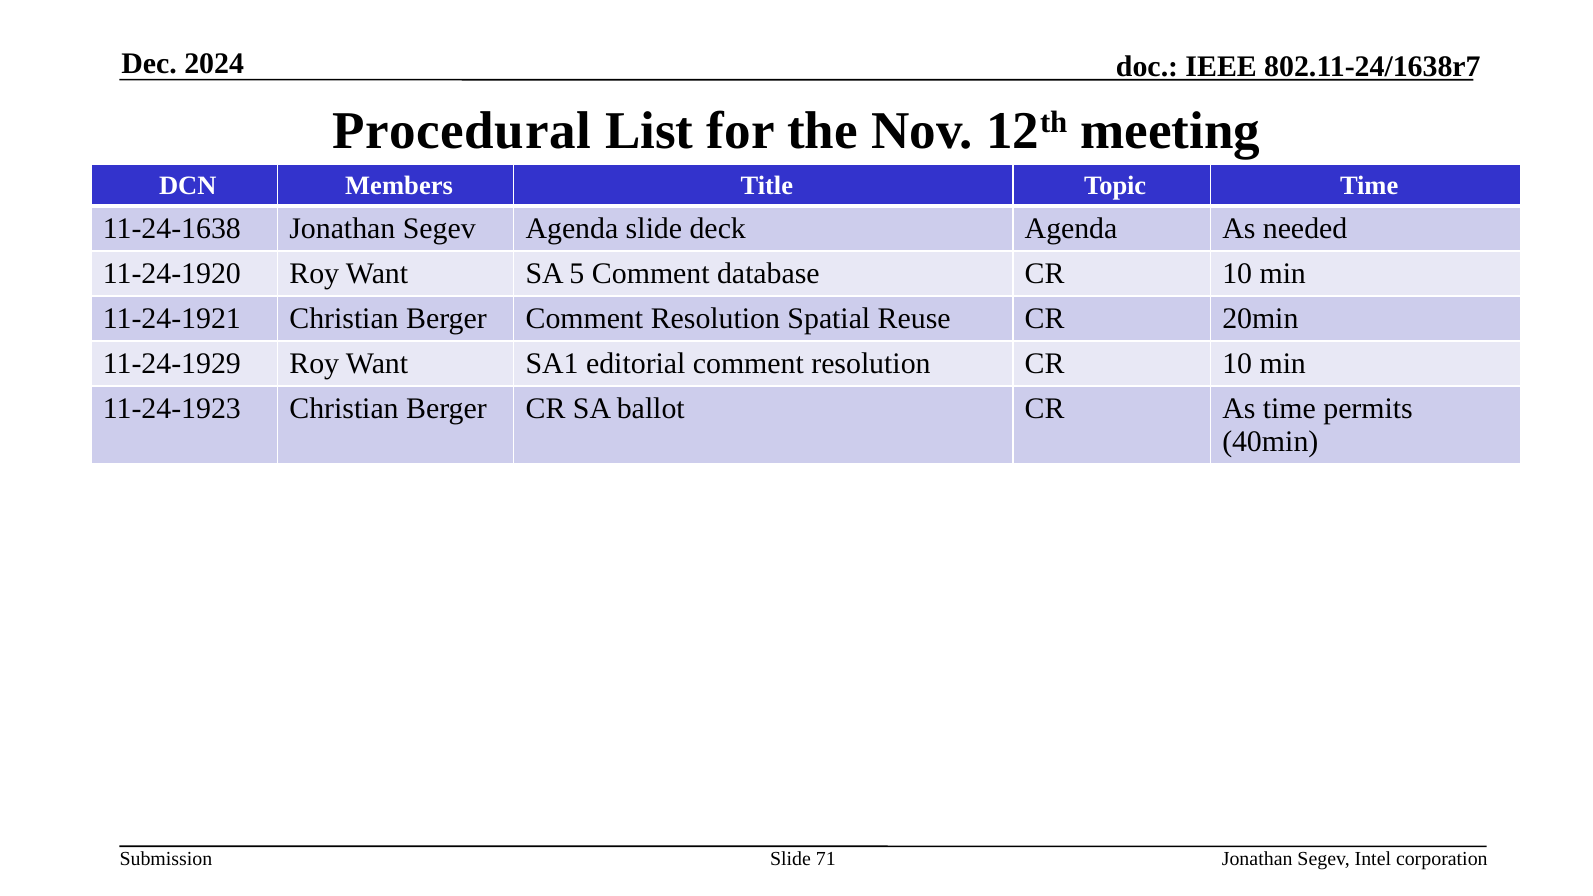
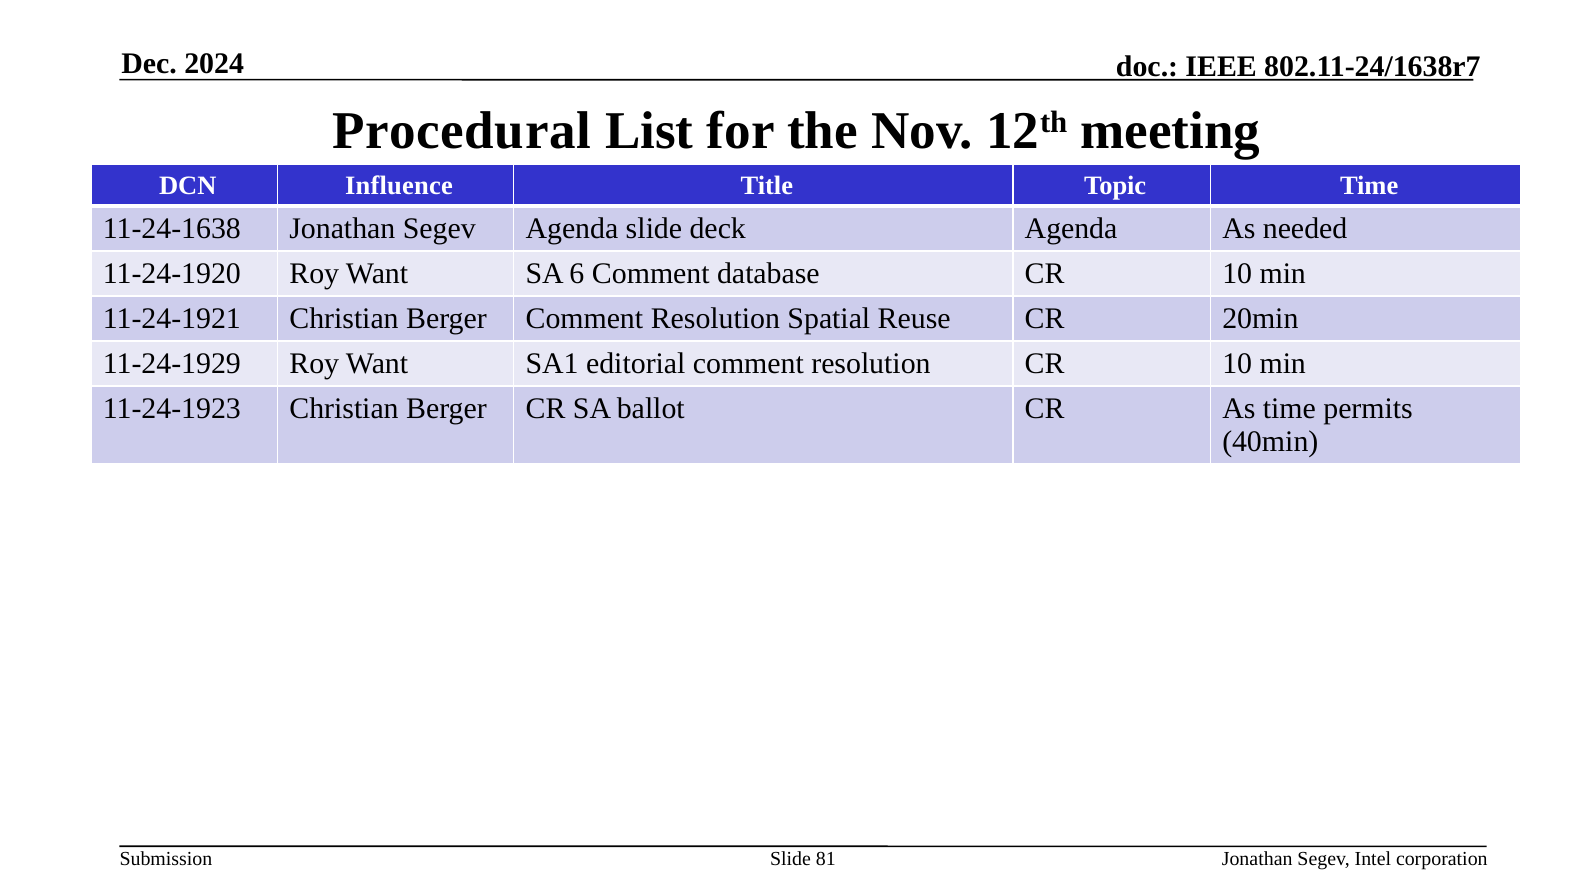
Members: Members -> Influence
5: 5 -> 6
71: 71 -> 81
